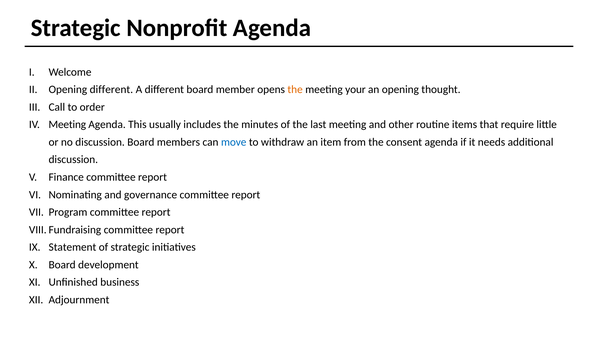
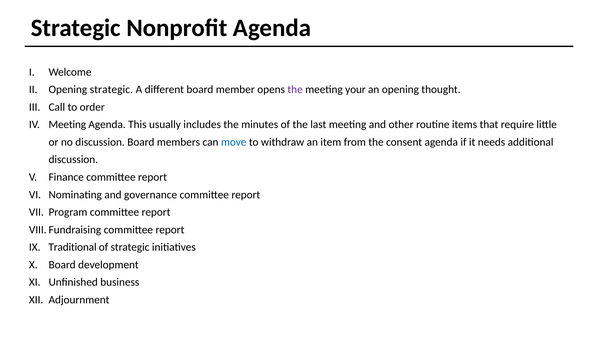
Opening different: different -> strategic
the at (295, 90) colour: orange -> purple
Statement: Statement -> Traditional
